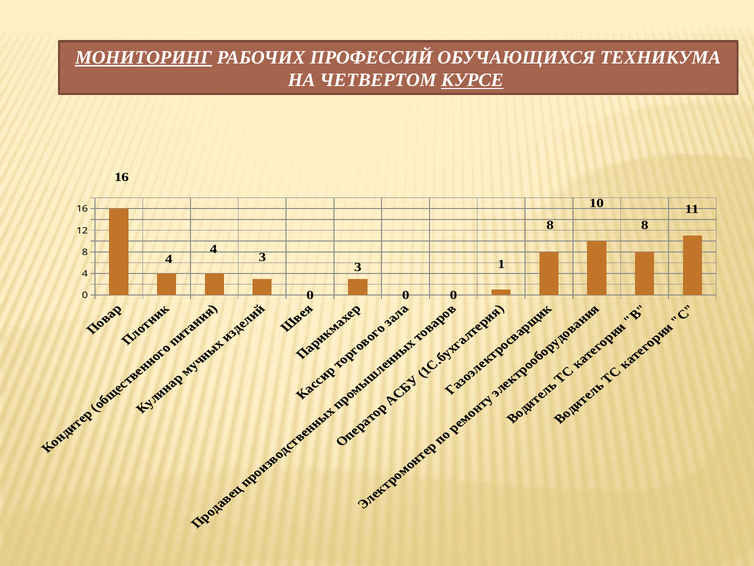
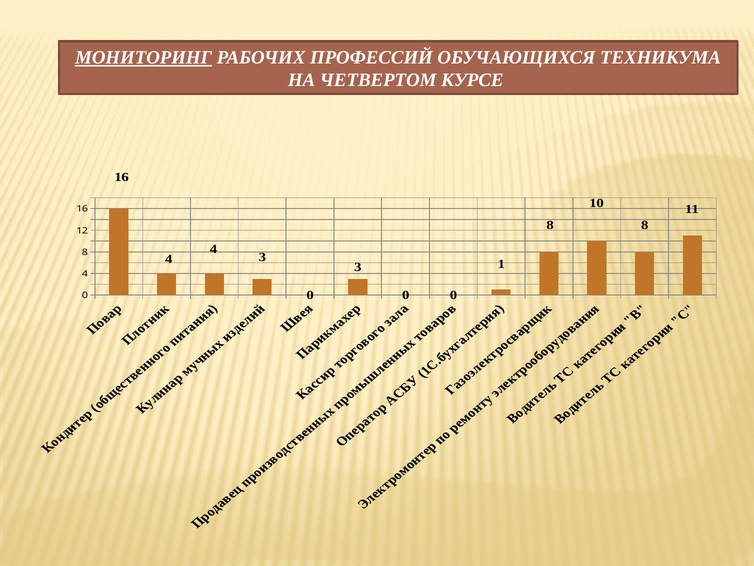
КУРСЕ underline: present -> none
